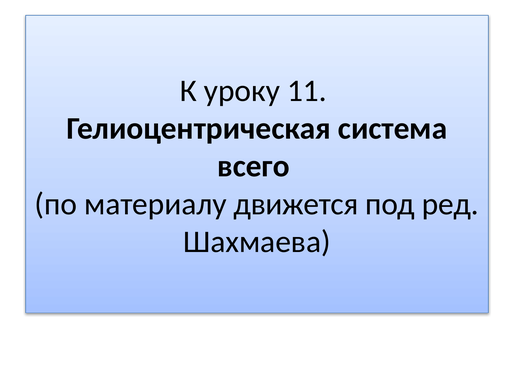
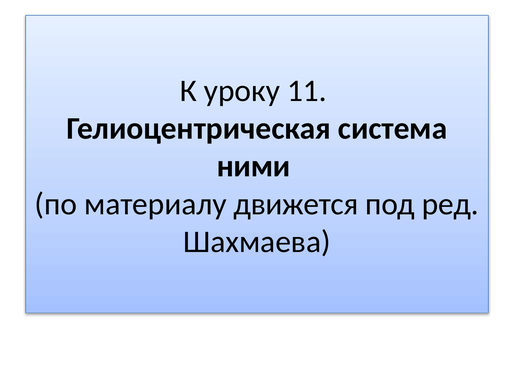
всего: всего -> ними
